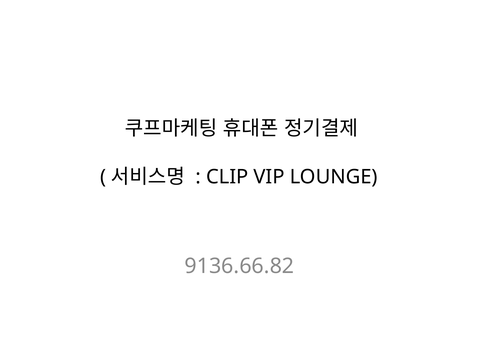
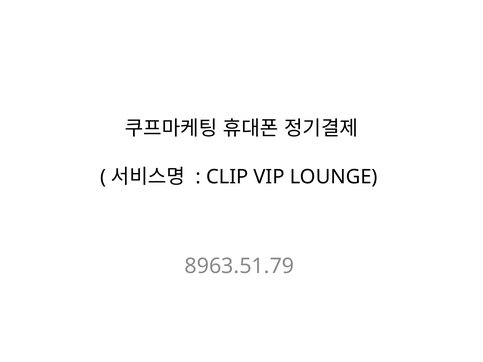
9136.66.82: 9136.66.82 -> 8963.51.79
